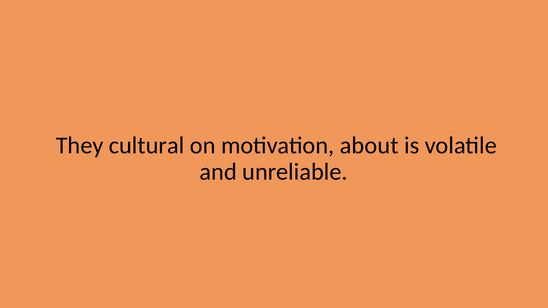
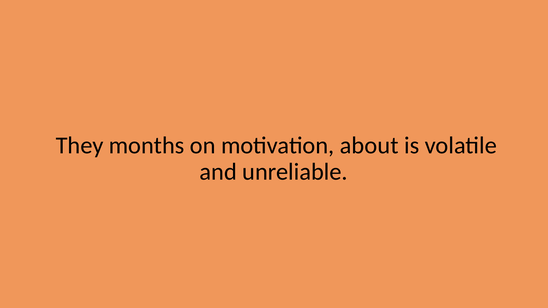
cultural: cultural -> months
